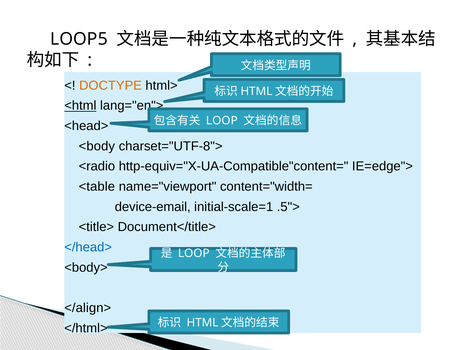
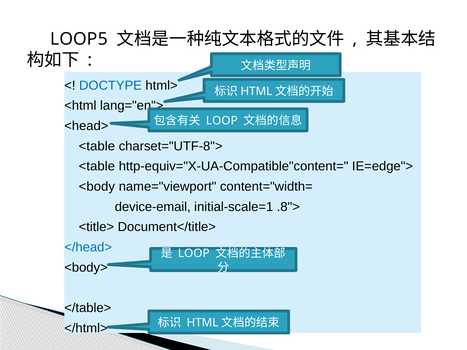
DOCTYPE colour: orange -> blue
<html underline: present -> none
<body at (97, 146): <body -> <table
<radio at (97, 166): <radio -> <table
<table: <table -> <body
.5">: .5"> -> .8">
</align>: </align> -> </table>
